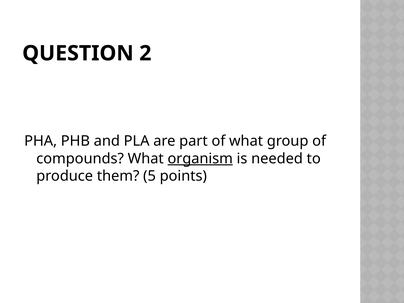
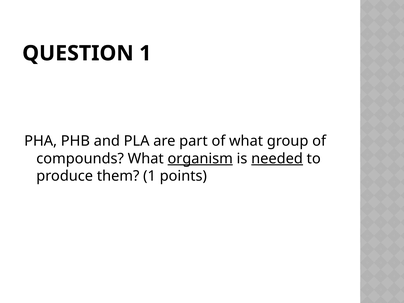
QUESTION 2: 2 -> 1
needed underline: none -> present
them 5: 5 -> 1
